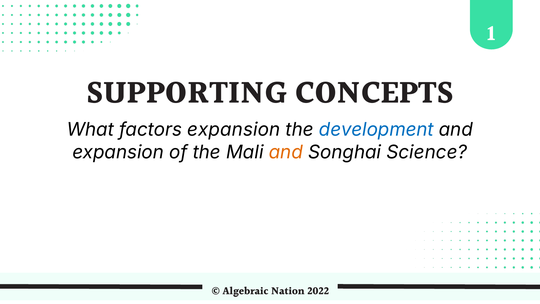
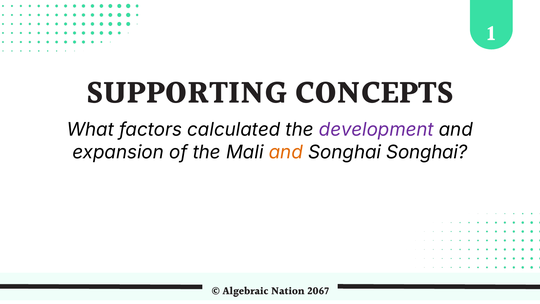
factors expansion: expansion -> calculated
development colour: blue -> purple
Songhai Science: Science -> Songhai
2022: 2022 -> 2067
